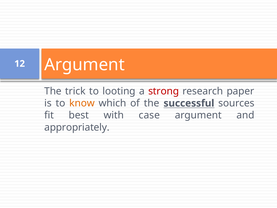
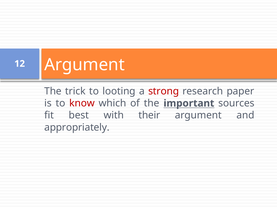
know colour: orange -> red
successful: successful -> important
case: case -> their
